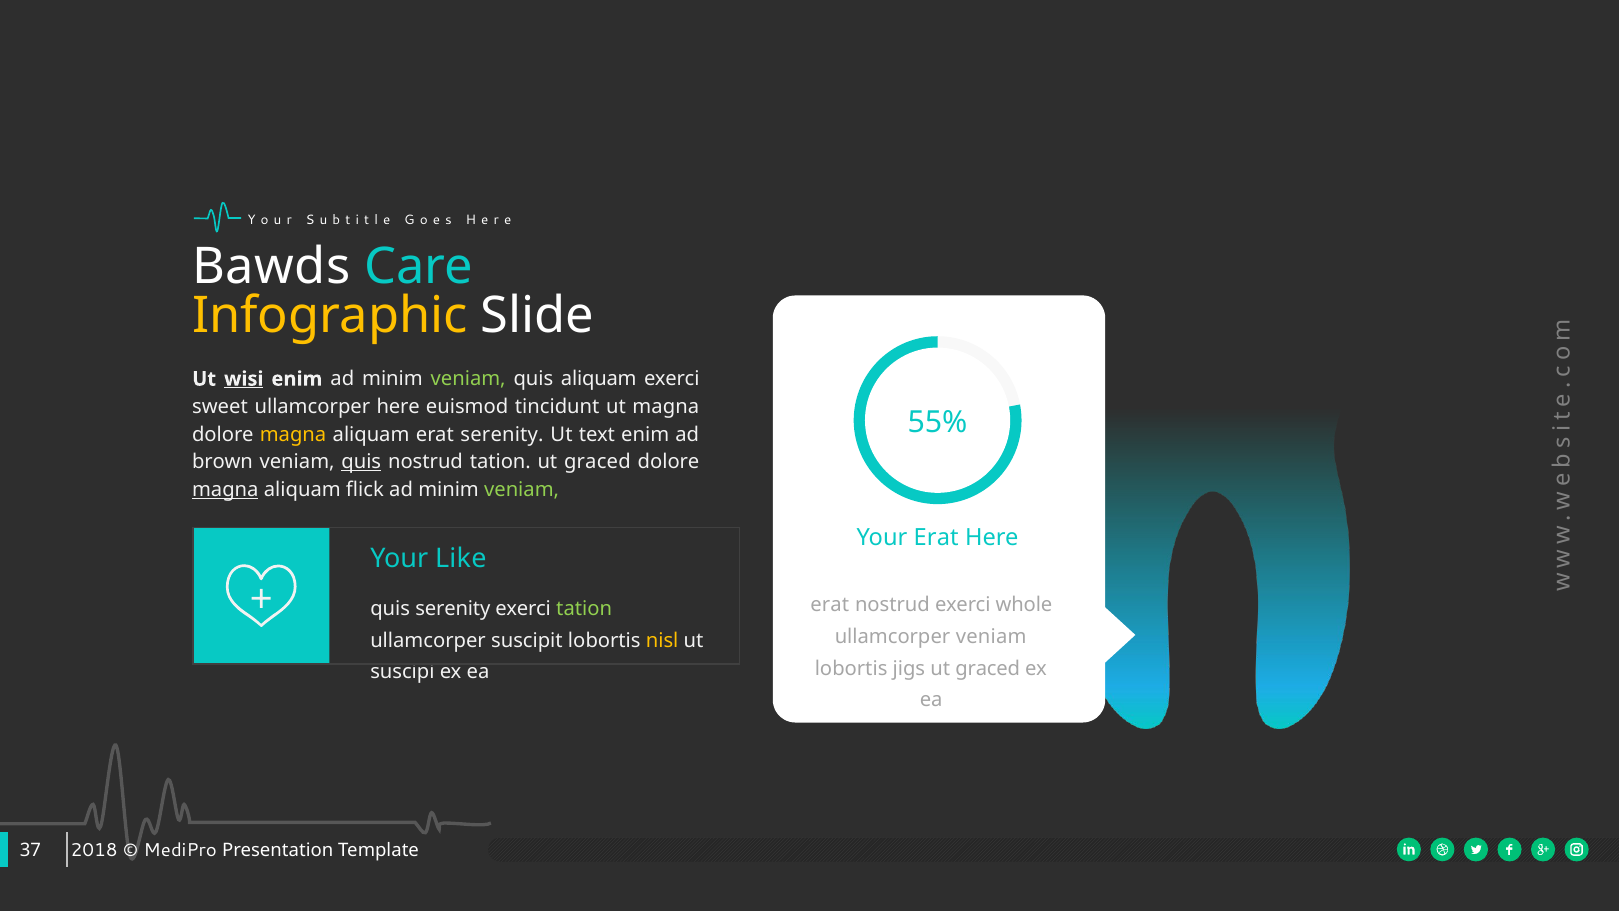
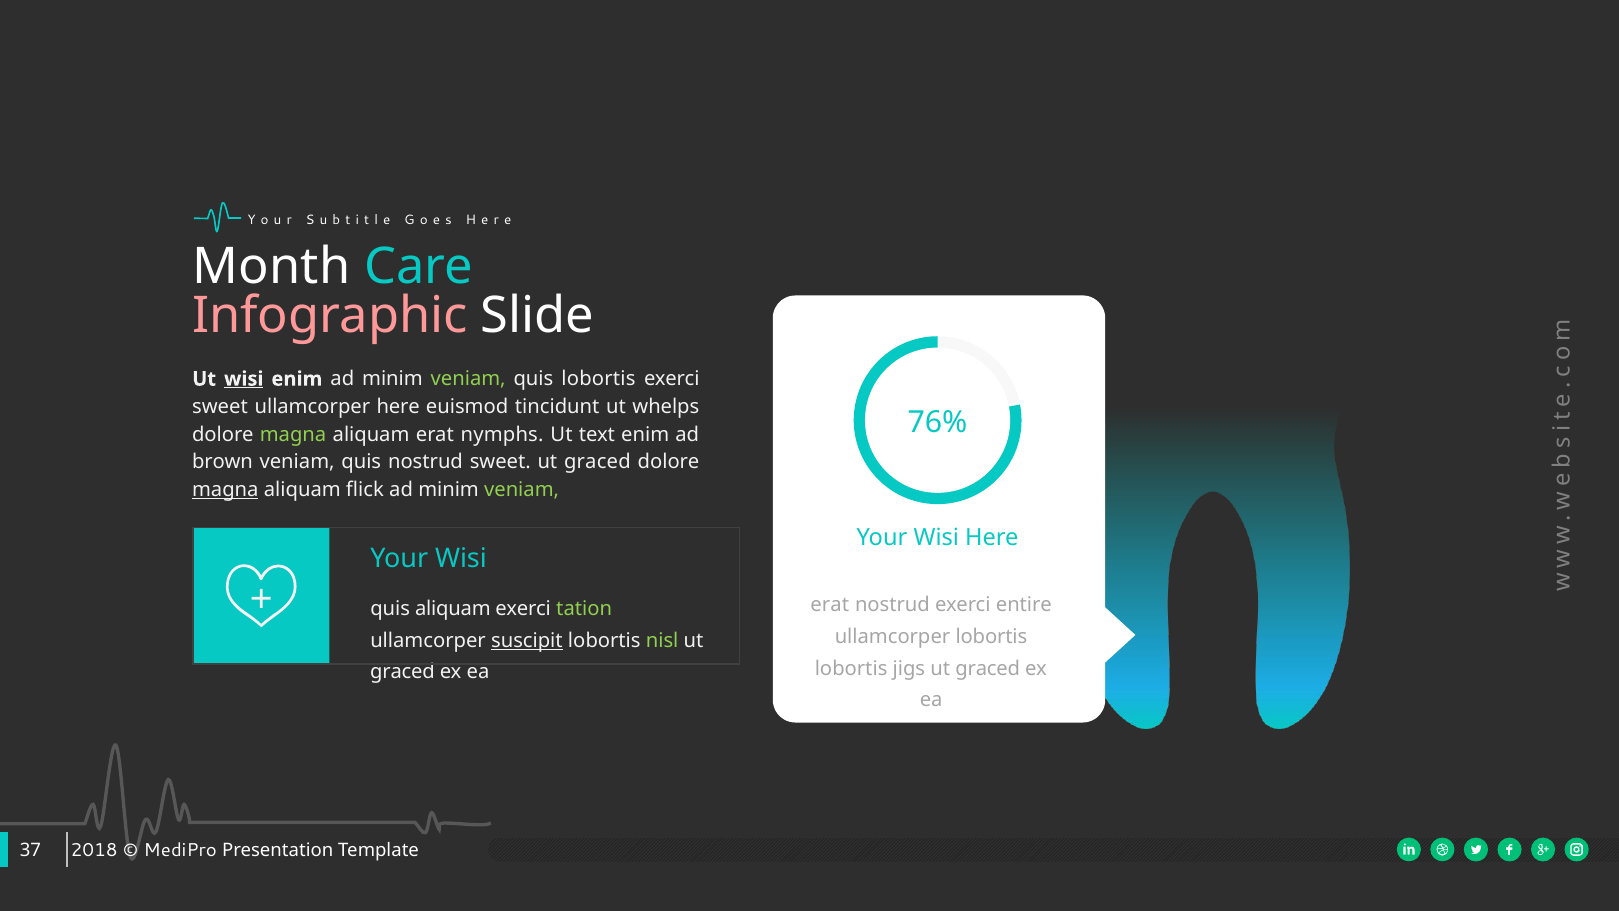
Bawds: Bawds -> Month
Infographic colour: yellow -> pink
quis aliquam: aliquam -> lobortis
ut magna: magna -> whelps
55%: 55% -> 76%
magna at (293, 434) colour: yellow -> light green
erat serenity: serenity -> nymphs
quis at (361, 462) underline: present -> none
nostrud tation: tation -> sweet
Erat at (936, 538): Erat -> Wisi
Like at (461, 558): Like -> Wisi
whole: whole -> entire
quis serenity: serenity -> aliquam
ullamcorper veniam: veniam -> lobortis
suscipit underline: none -> present
nisl colour: yellow -> light green
suscipi at (402, 672): suscipi -> graced
